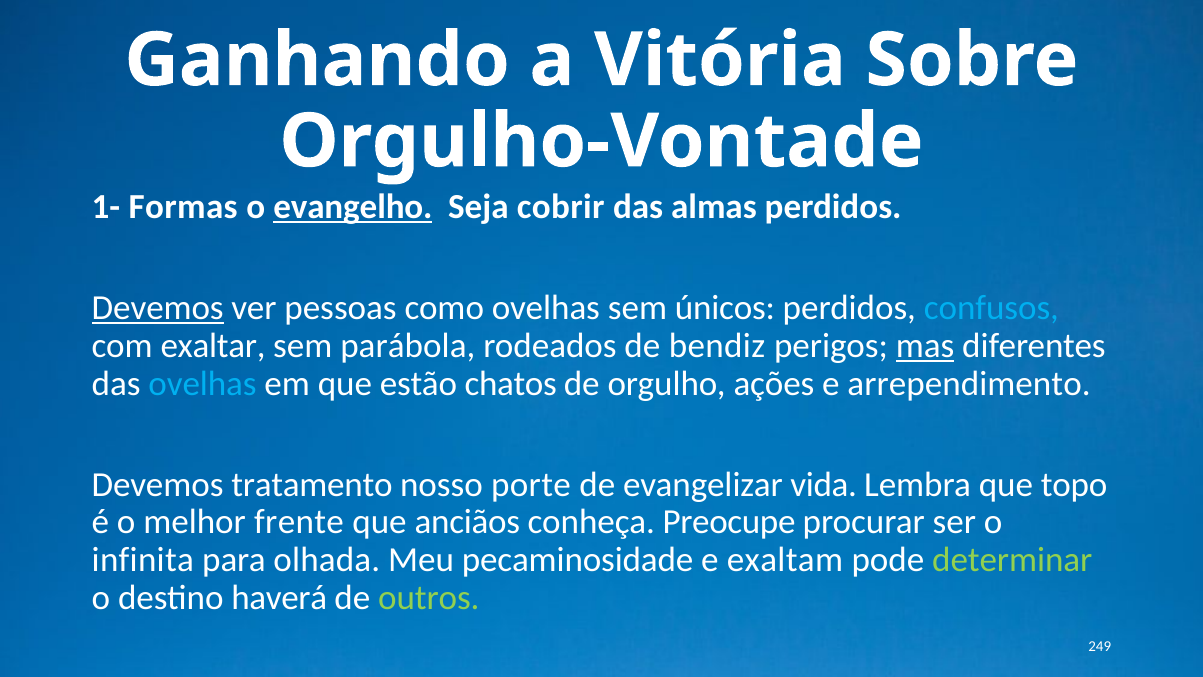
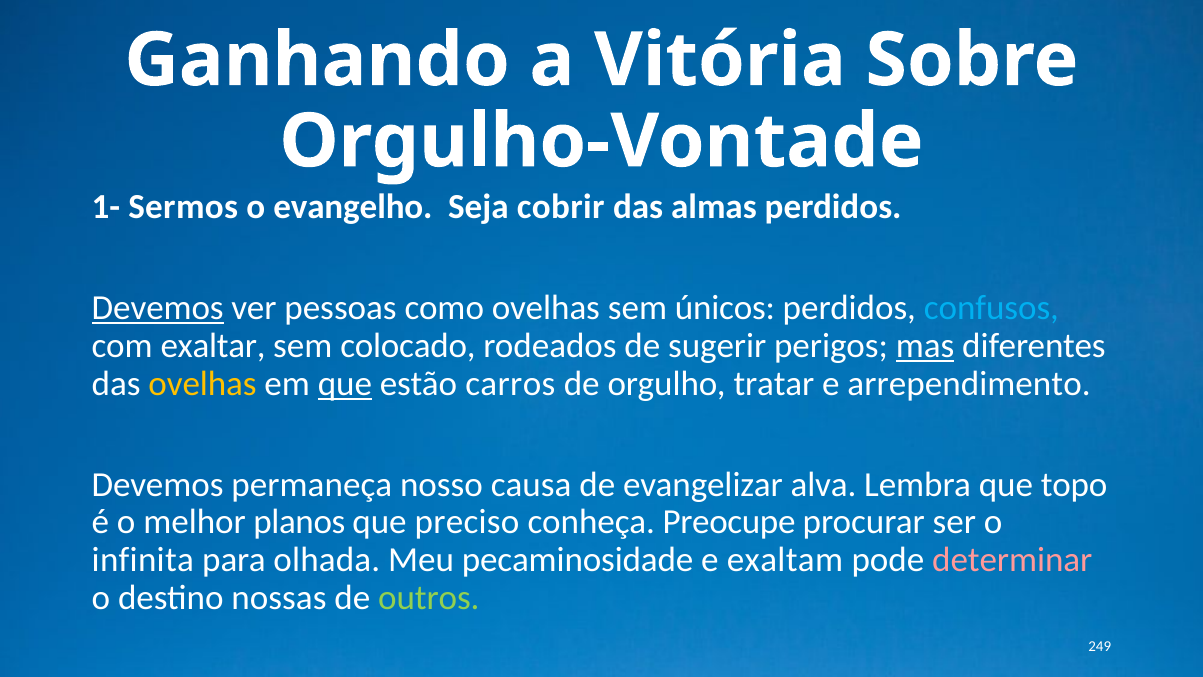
Formas: Formas -> Sermos
evangelho underline: present -> none
parábola: parábola -> colocado
bendiz: bendiz -> sugerir
ovelhas at (203, 384) colour: light blue -> yellow
que at (345, 384) underline: none -> present
chatos: chatos -> carros
ações: ações -> tratar
tratamento: tratamento -> permaneça
porte: porte -> causa
vida: vida -> alva
frente: frente -> planos
anciãos: anciãos -> preciso
determinar colour: light green -> pink
haverá: haverá -> nossas
